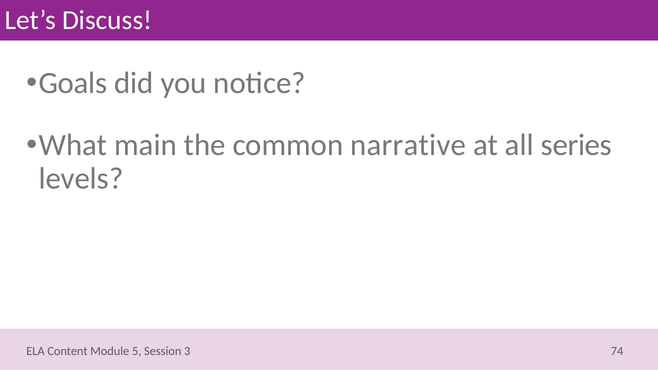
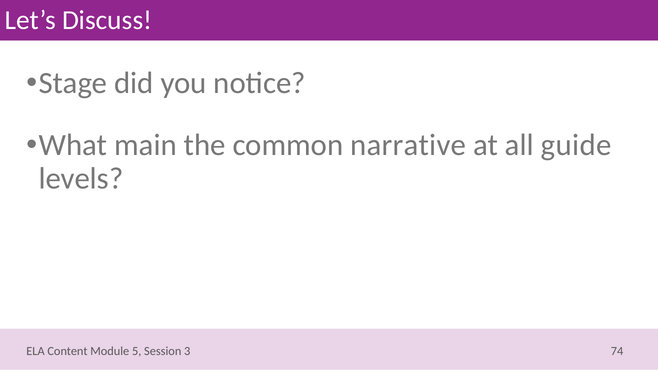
Goals: Goals -> Stage
series: series -> guide
